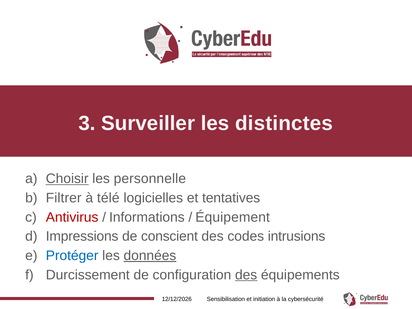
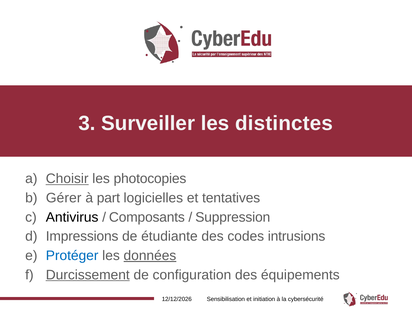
personnelle: personnelle -> photocopies
Filtrer: Filtrer -> Gérer
télé: télé -> part
Antivirus colour: red -> black
Informations: Informations -> Composants
Équipement: Équipement -> Suppression
conscient: conscient -> étudiante
Durcissement underline: none -> present
des at (246, 275) underline: present -> none
